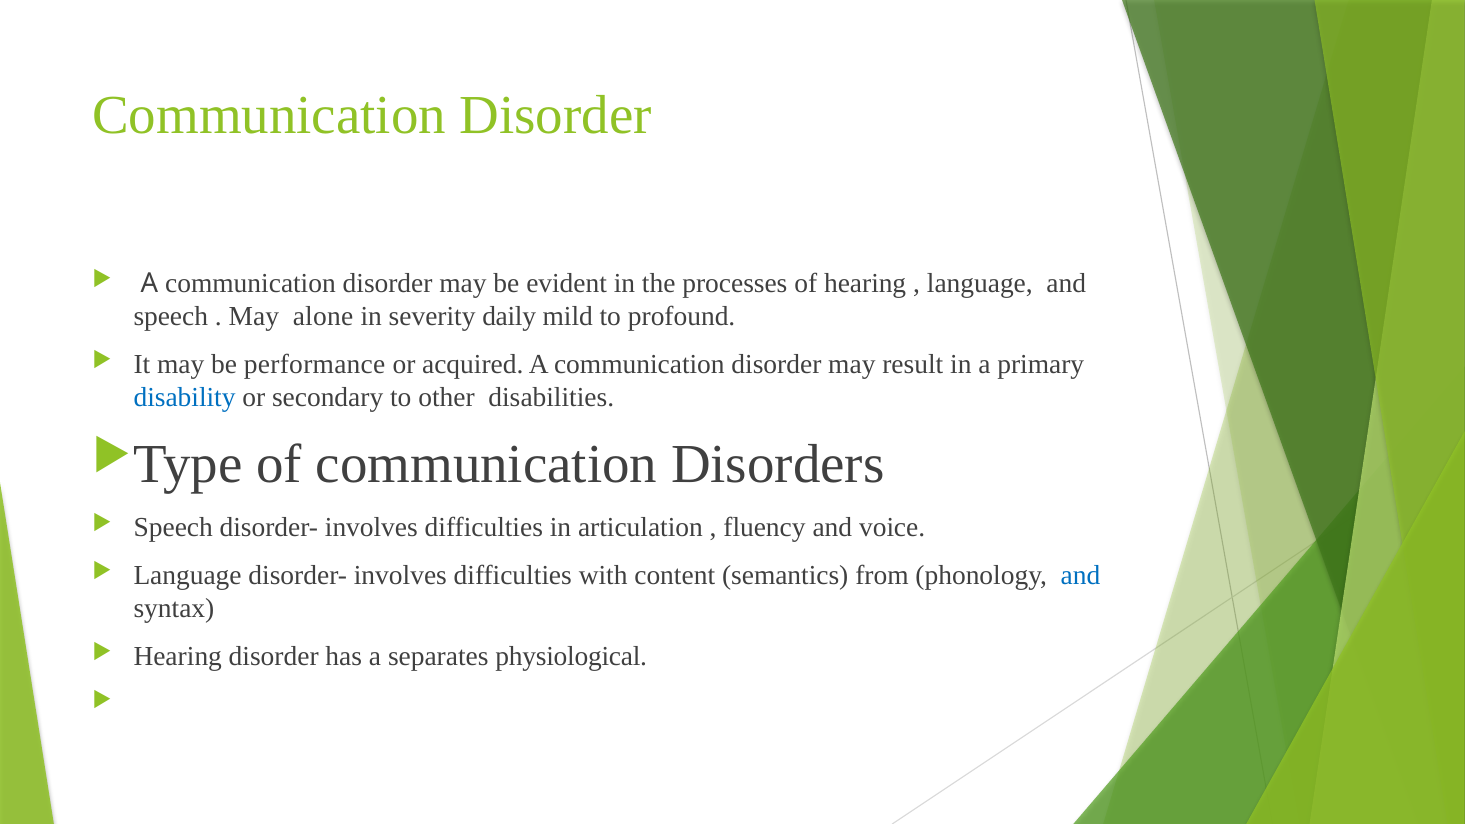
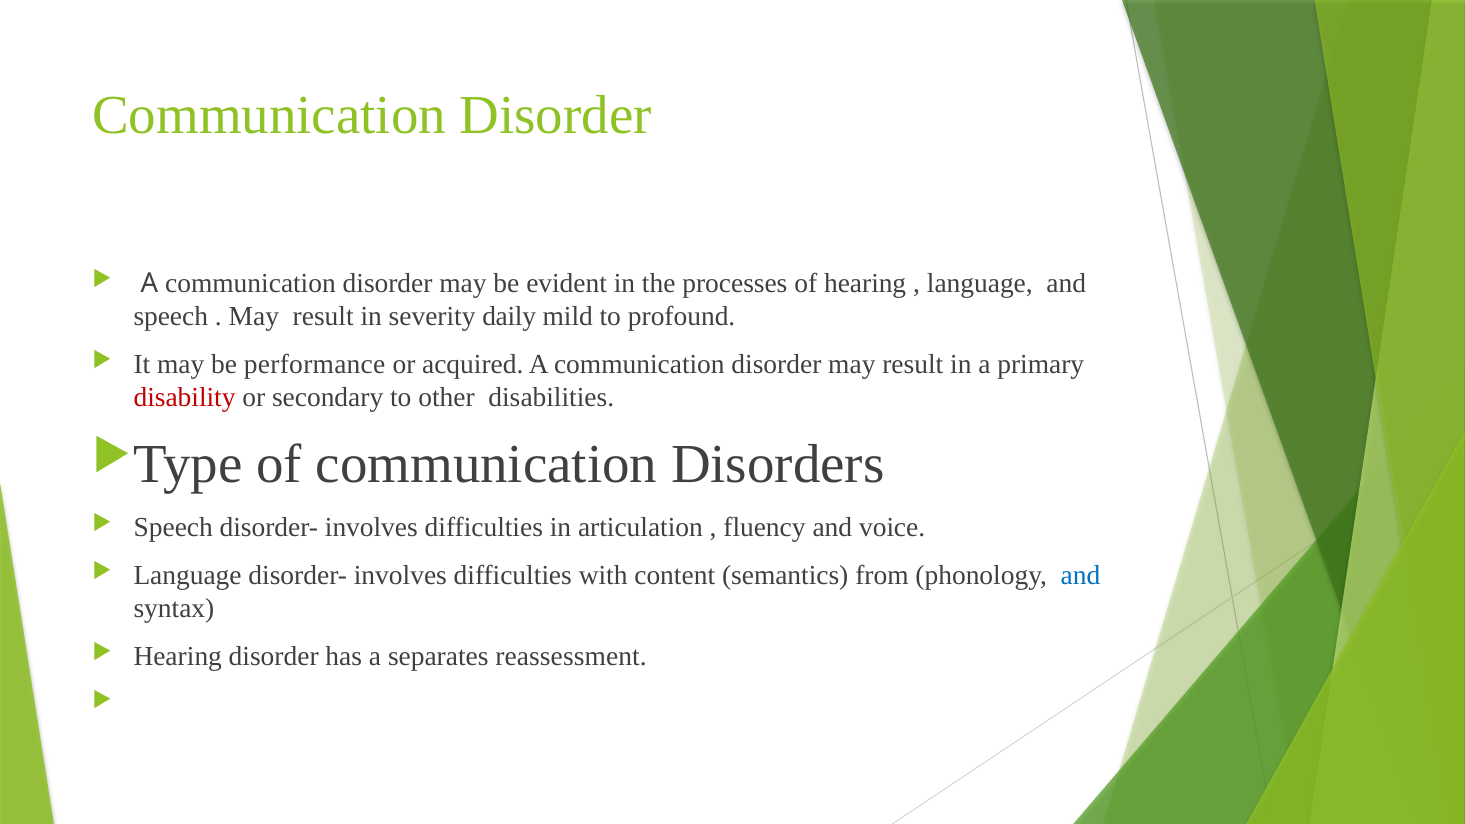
alone at (323, 316): alone -> result
disability colour: blue -> red
physiological: physiological -> reassessment
